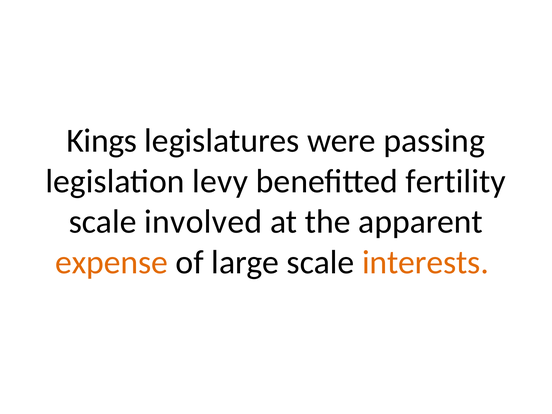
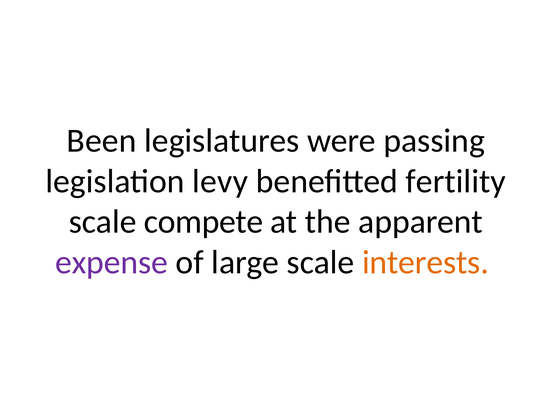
Kings: Kings -> Been
involved: involved -> compete
expense colour: orange -> purple
